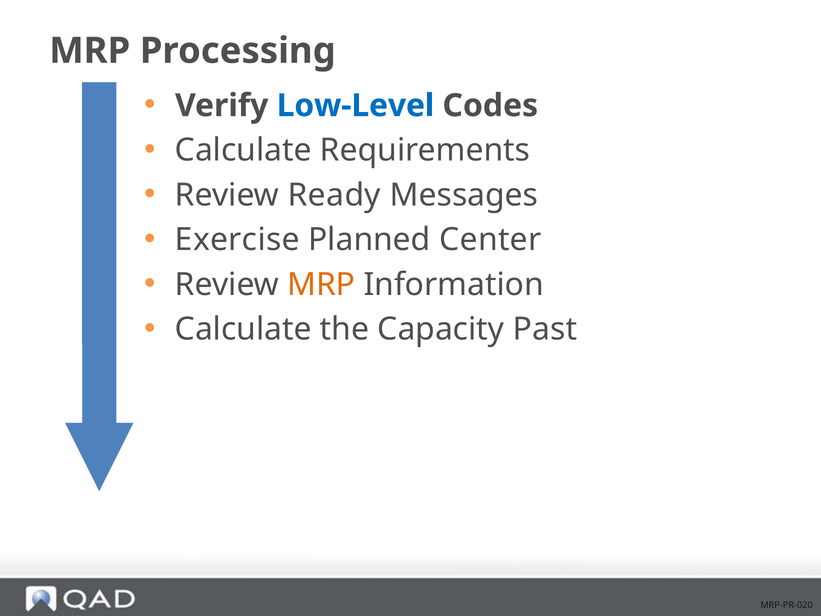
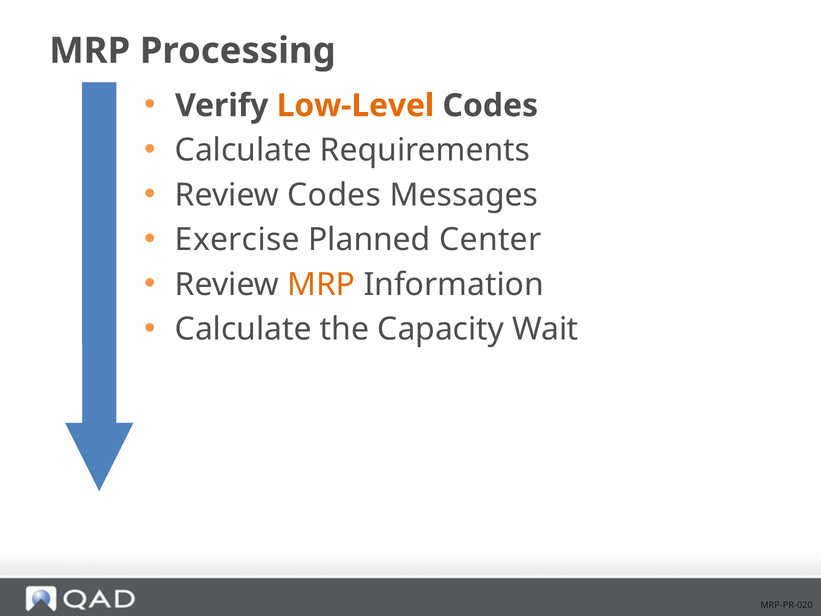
Low-Level colour: blue -> orange
Review Ready: Ready -> Codes
Past: Past -> Wait
